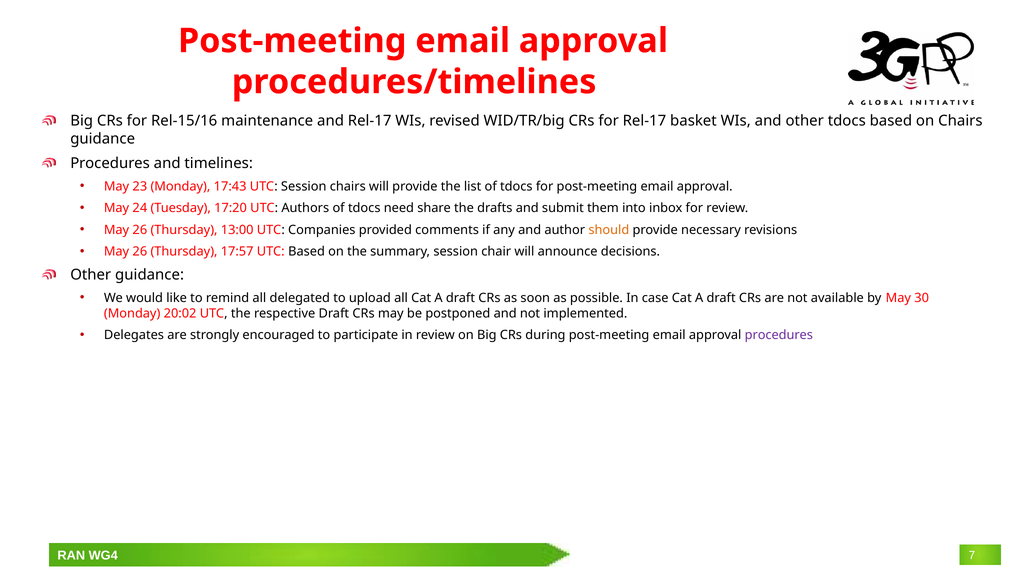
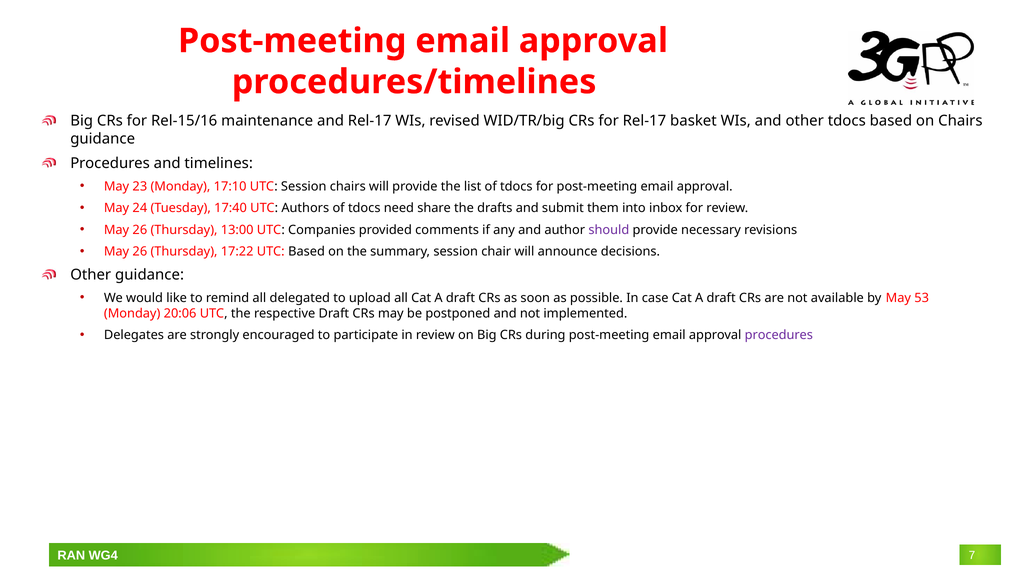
17:43: 17:43 -> 17:10
17:20: 17:20 -> 17:40
should colour: orange -> purple
17:57: 17:57 -> 17:22
30: 30 -> 53
20:02: 20:02 -> 20:06
